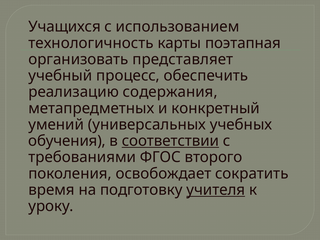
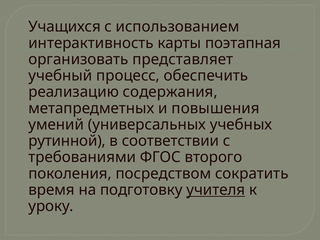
технологичность: технологичность -> интерактивность
конкретный: конкретный -> повышения
обучения: обучения -> рутинной
соответствии underline: present -> none
освобождает: освобождает -> посредством
